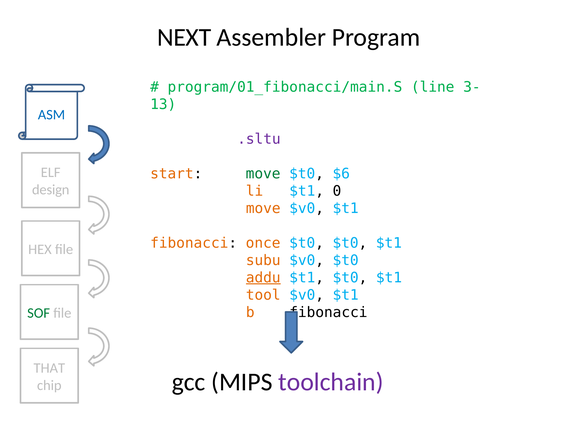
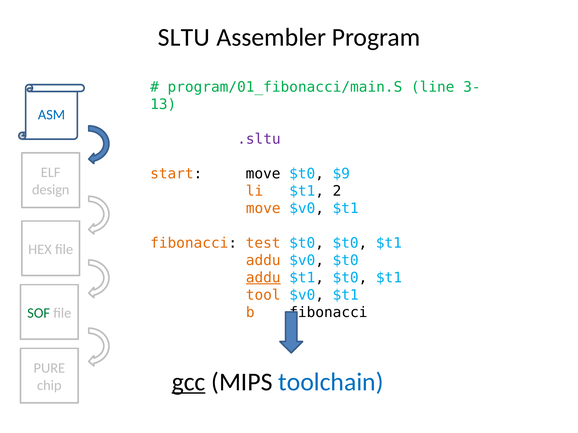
NEXT: NEXT -> SLTU
move at (263, 174) colour: green -> black
$6: $6 -> $9
0: 0 -> 2
once: once -> test
subu at (263, 261): subu -> addu
THAT: THAT -> PURE
gcc underline: none -> present
toolchain colour: purple -> blue
